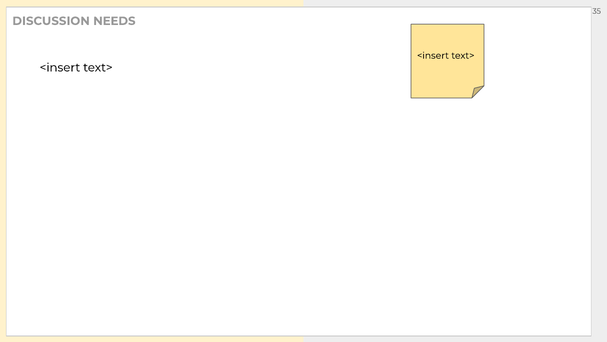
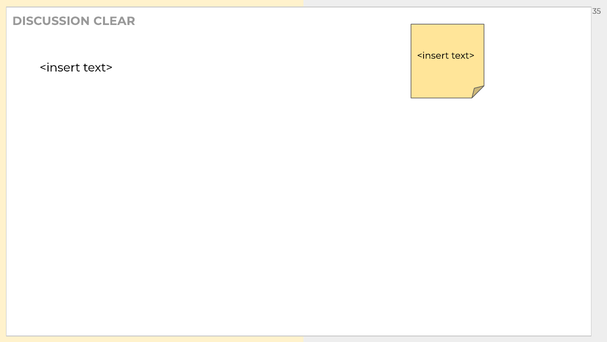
NEEDS: NEEDS -> CLEAR
